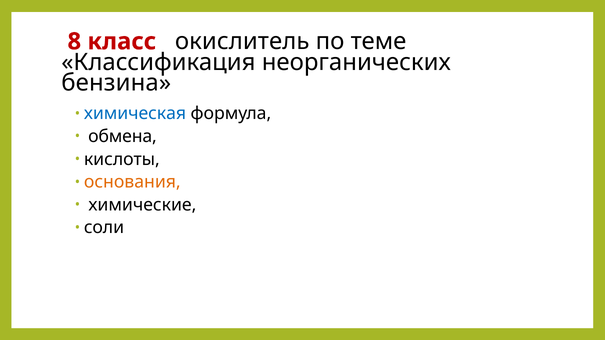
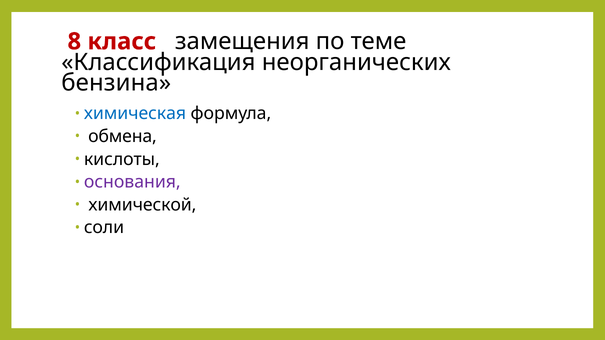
окислитель: окислитель -> замещения
основания colour: orange -> purple
химические: химические -> химической
